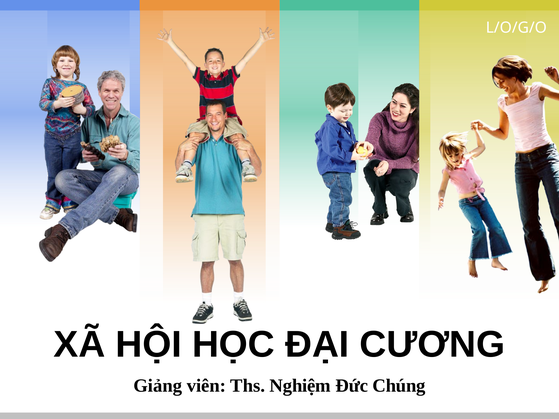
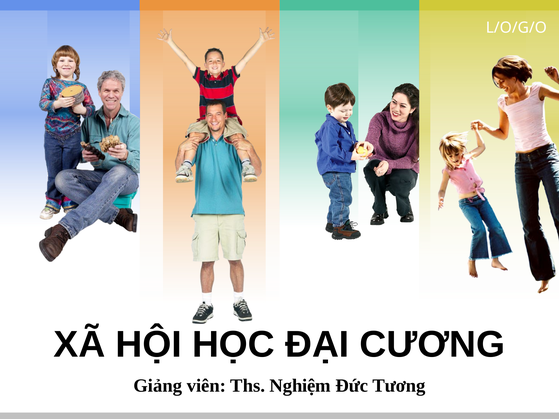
Chúng: Chúng -> Tương
